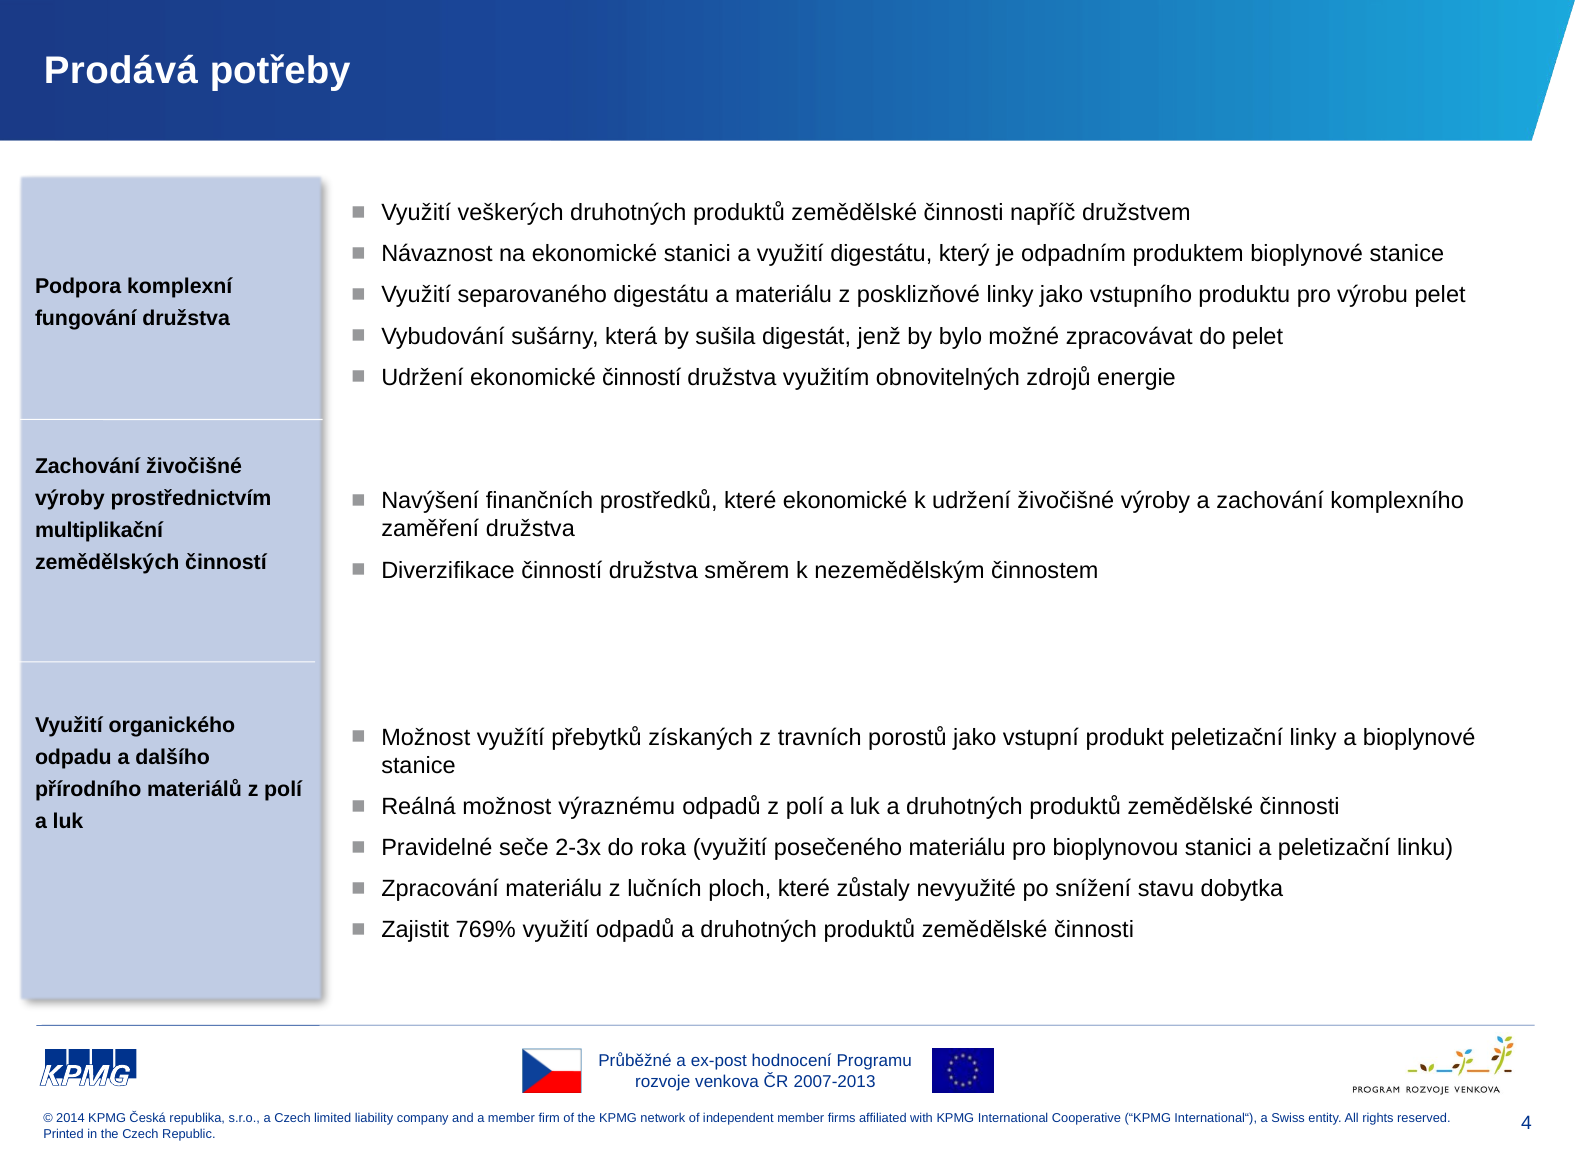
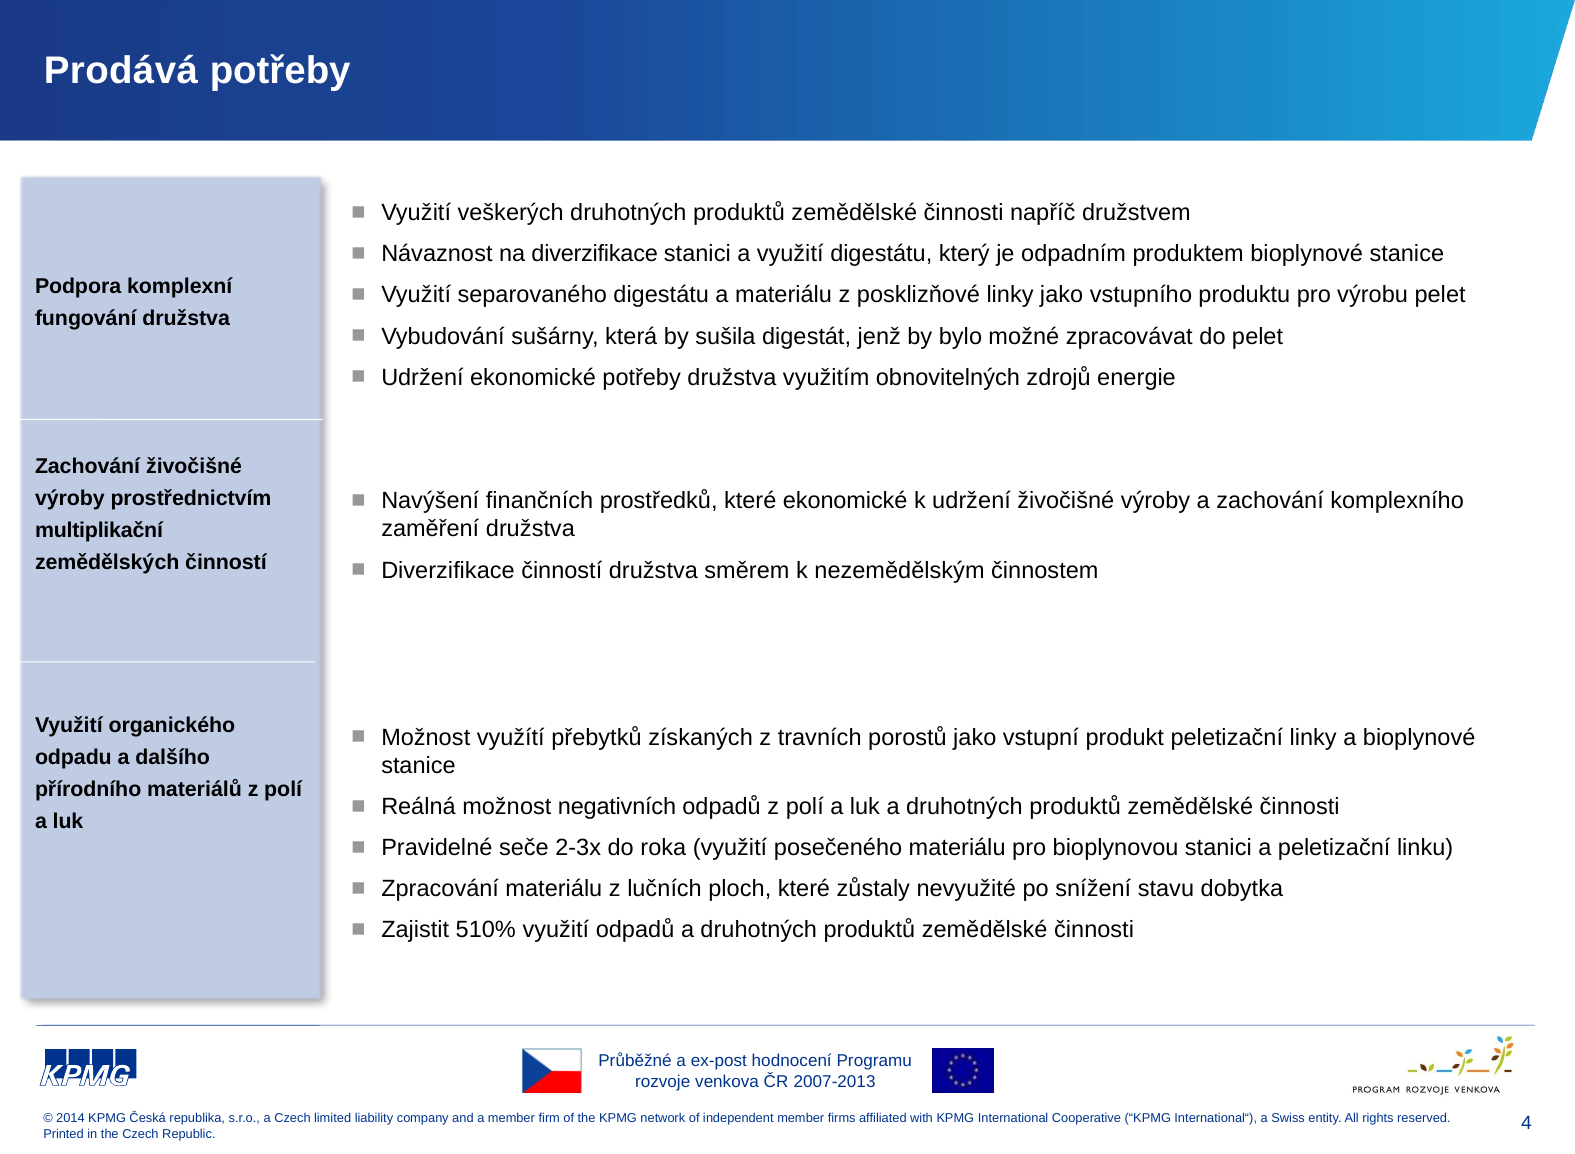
na ekonomické: ekonomické -> diverzifikace
ekonomické činností: činností -> potřeby
výraznému: výraznému -> negativních
769%: 769% -> 510%
